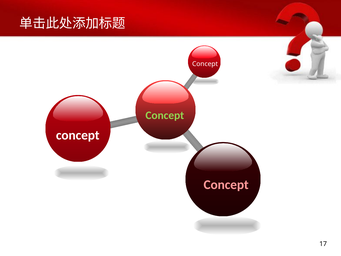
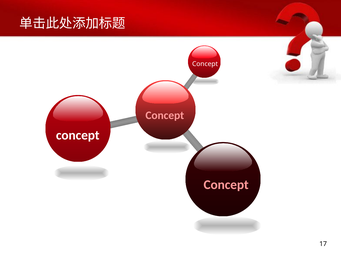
Concept at (165, 115) colour: light green -> pink
